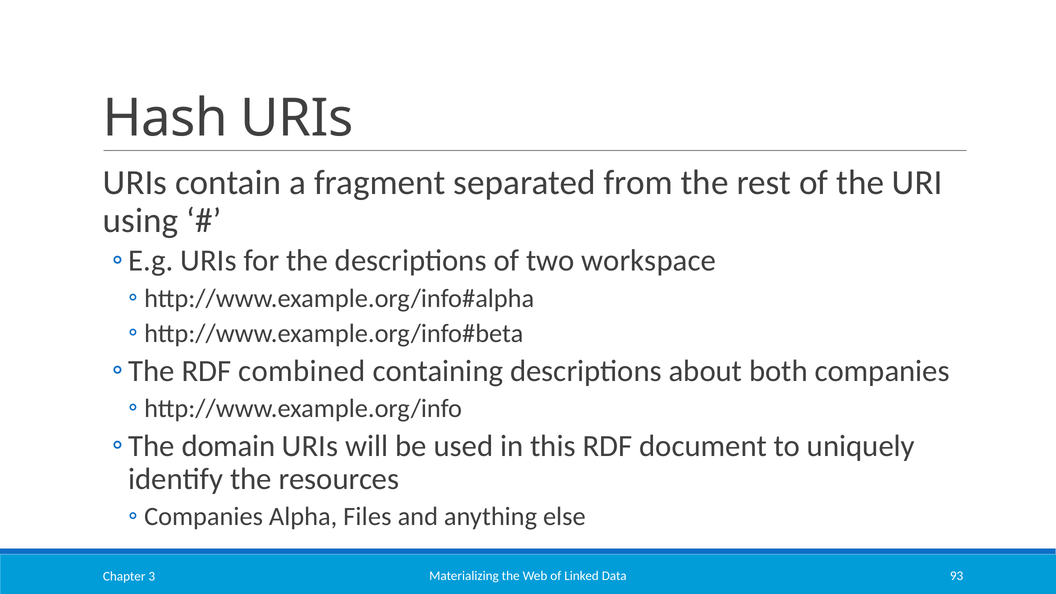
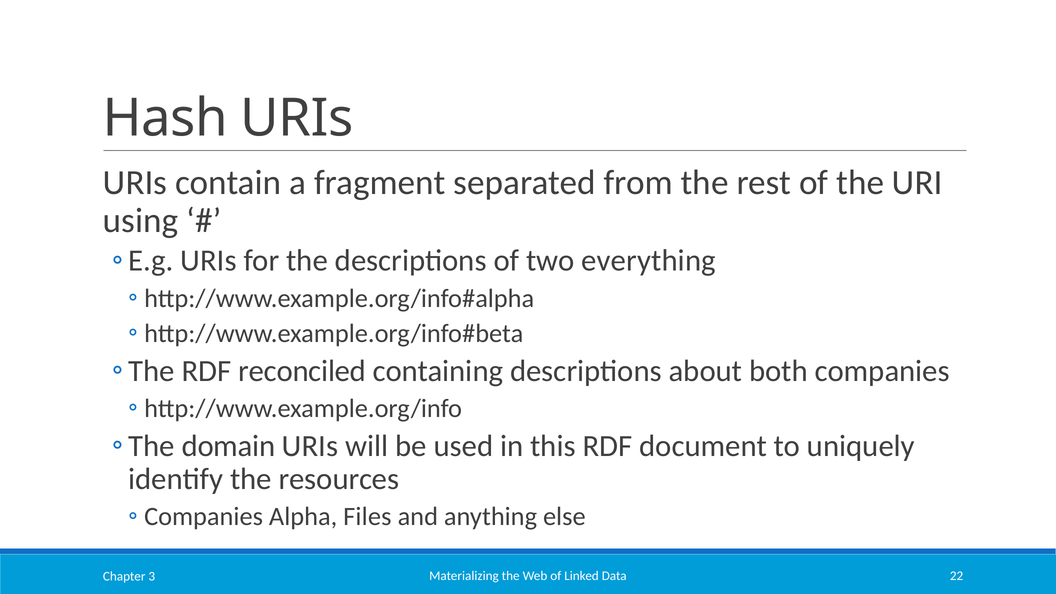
workspace: workspace -> everything
combined: combined -> reconciled
93: 93 -> 22
